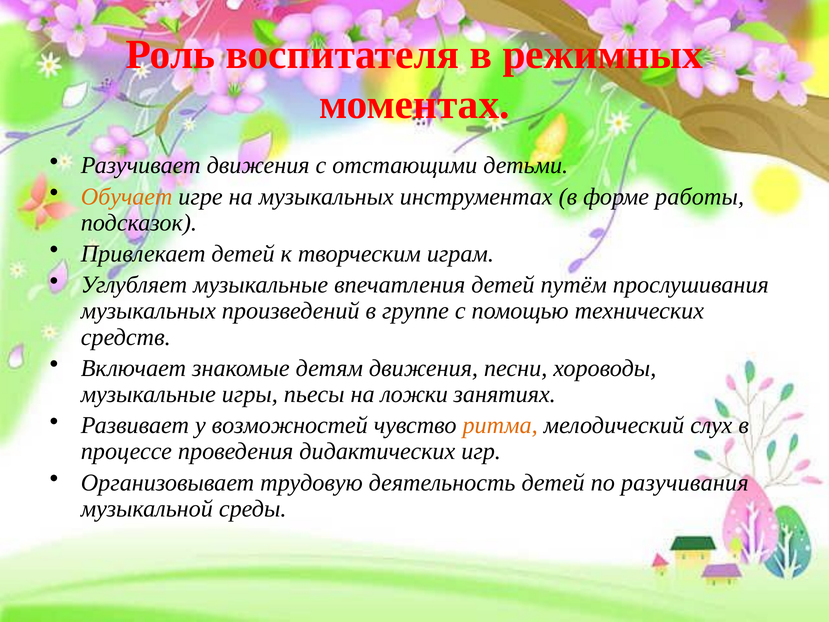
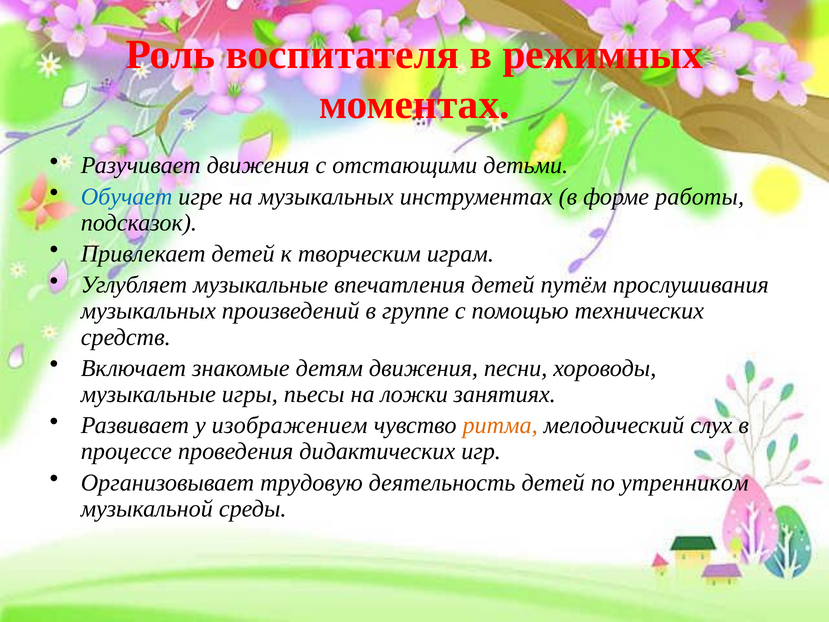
Обучает colour: orange -> blue
возможностей: возможностей -> изображением
разучивания: разучивания -> утренником
